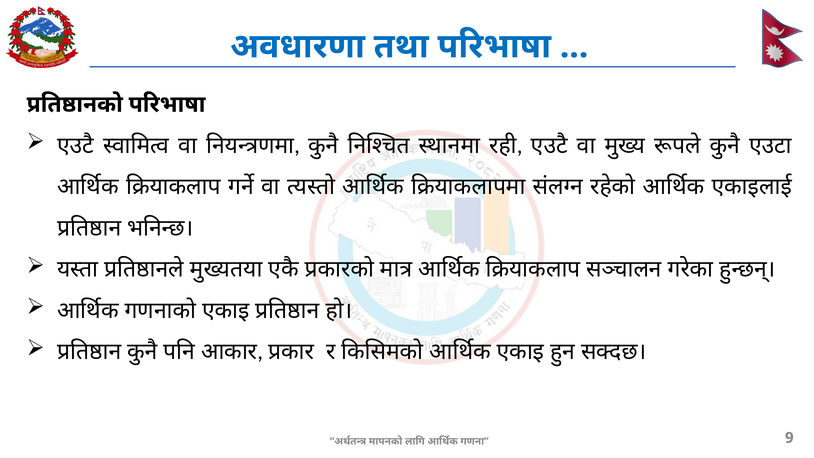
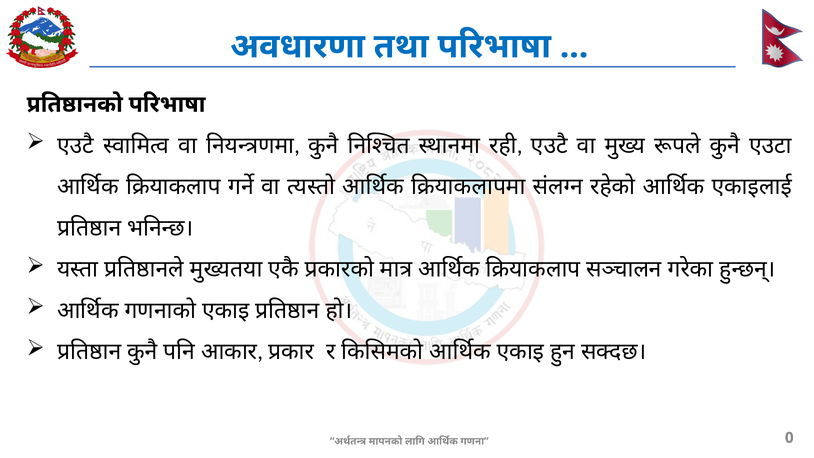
9: 9 -> 0
